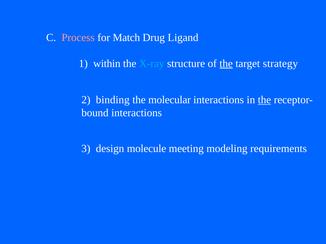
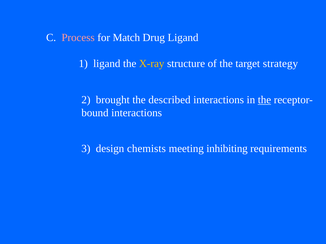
1 within: within -> ligand
X-ray colour: light blue -> yellow
the at (226, 64) underline: present -> none
binding: binding -> brought
molecular: molecular -> described
molecule: molecule -> chemists
modeling: modeling -> inhibiting
